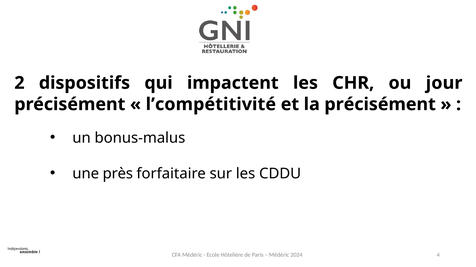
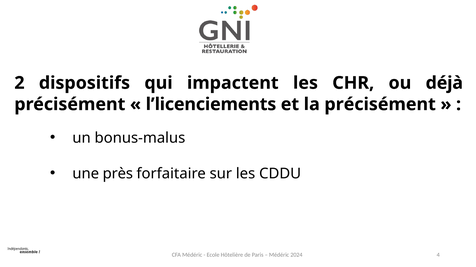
jour: jour -> déjà
l’compétitivité: l’compétitivité -> l’licenciements
